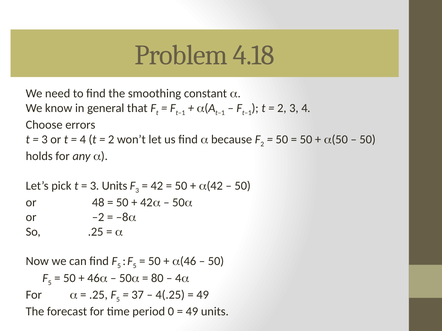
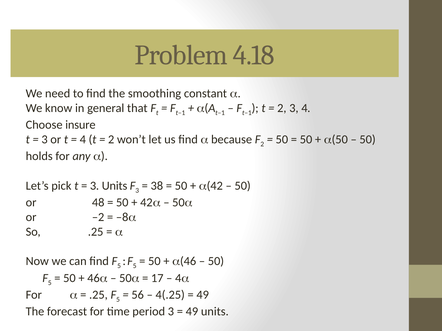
errors: errors -> insure
42: 42 -> 38
80: 80 -> 17
37: 37 -> 56
period 0: 0 -> 3
